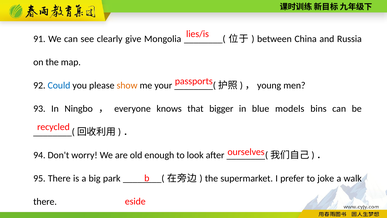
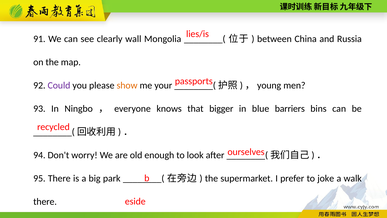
give: give -> wall
Could colour: blue -> purple
models: models -> barriers
